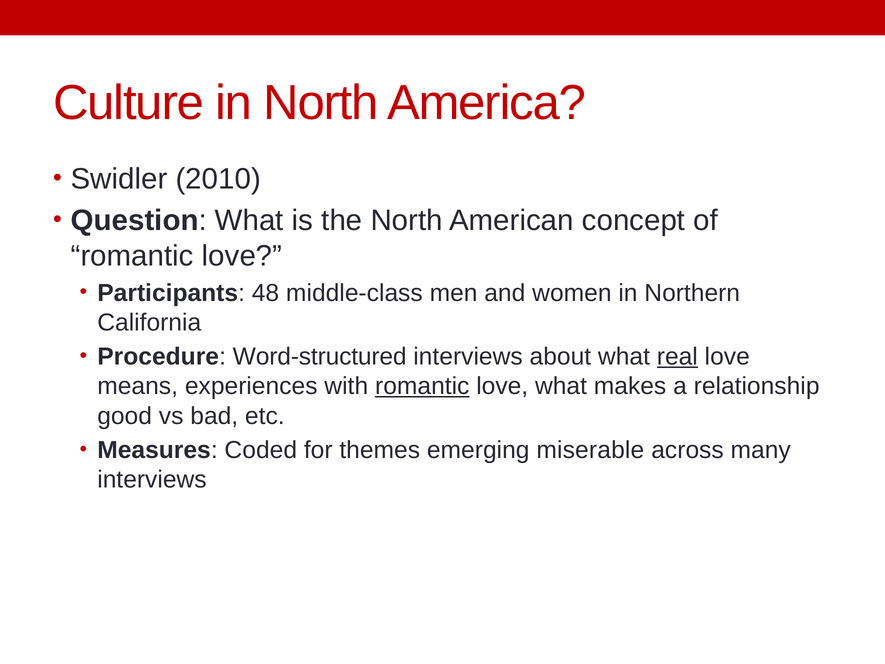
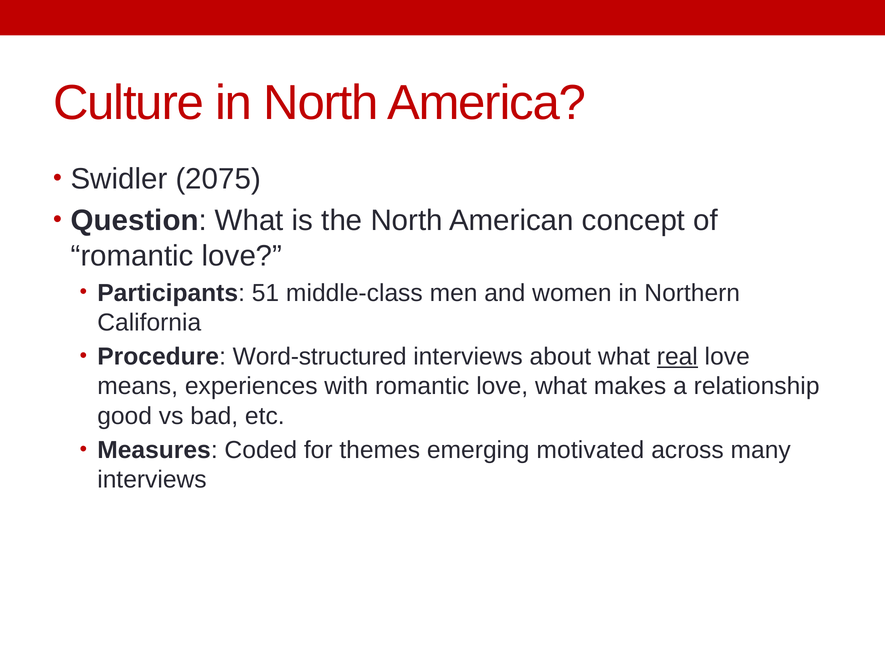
2010: 2010 -> 2075
48: 48 -> 51
romantic at (422, 386) underline: present -> none
miserable: miserable -> motivated
